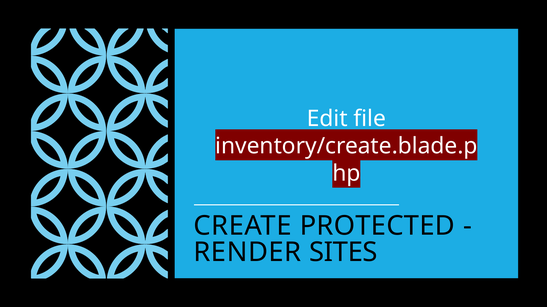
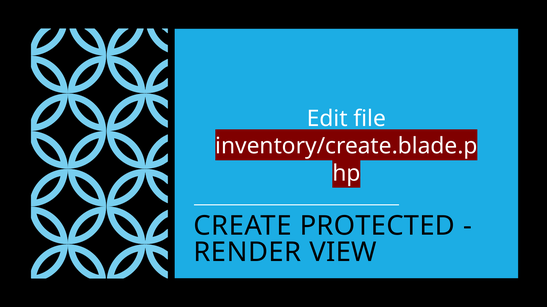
SITES: SITES -> VIEW
